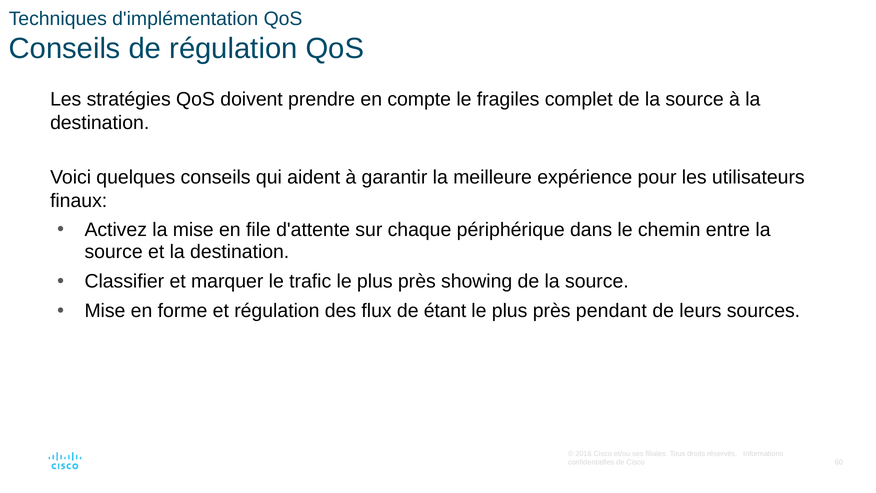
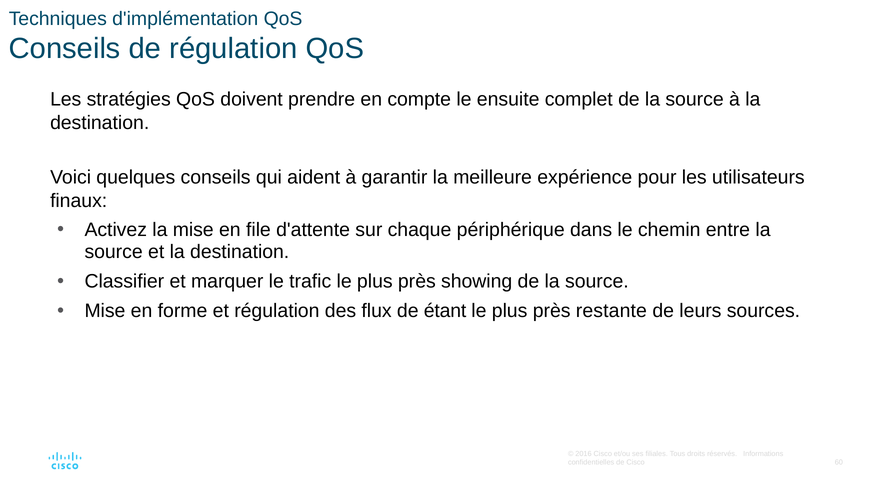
fragiles: fragiles -> ensuite
pendant: pendant -> restante
